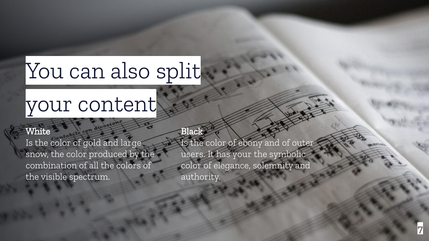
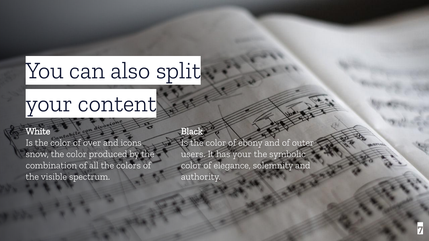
gold: gold -> over
large: large -> icons
